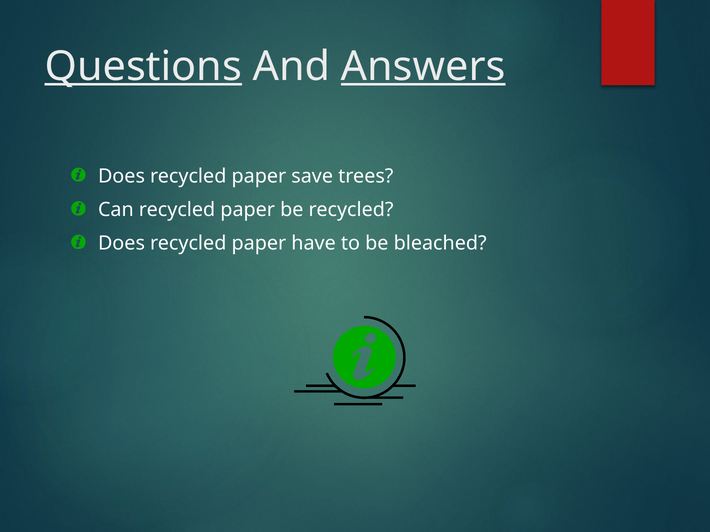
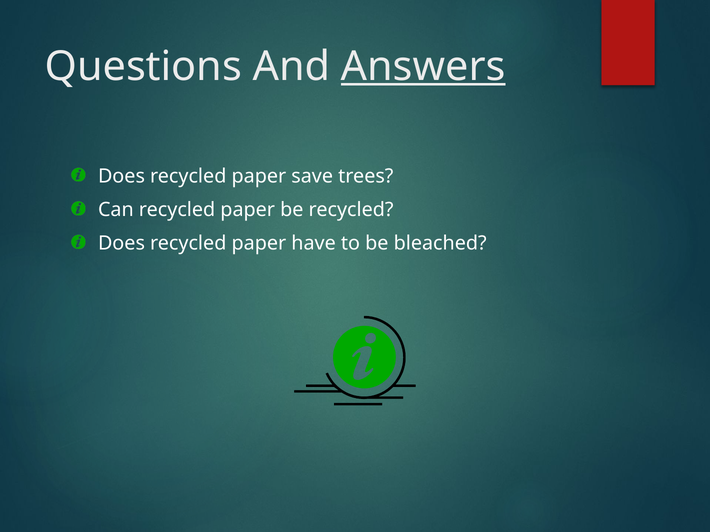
Questions underline: present -> none
